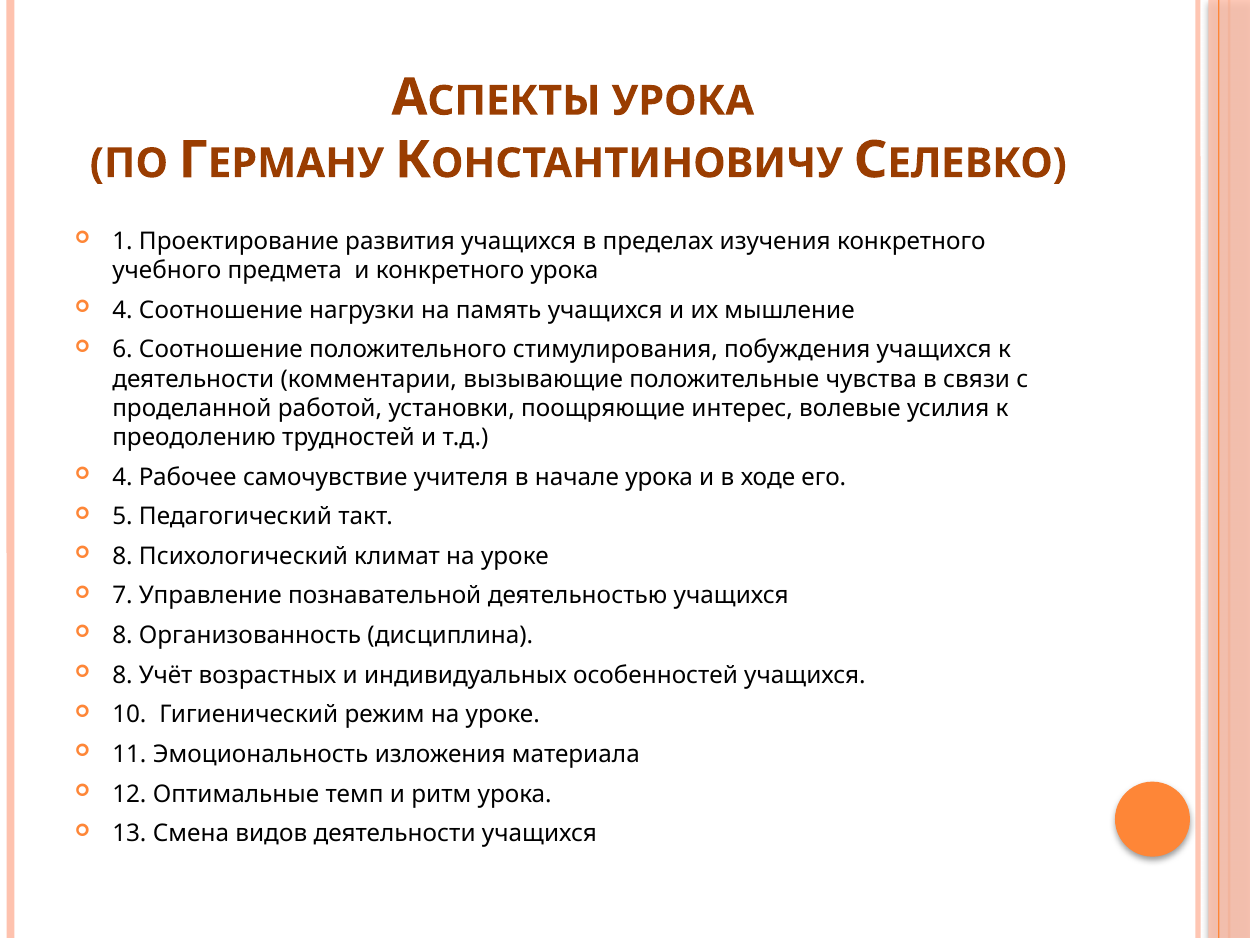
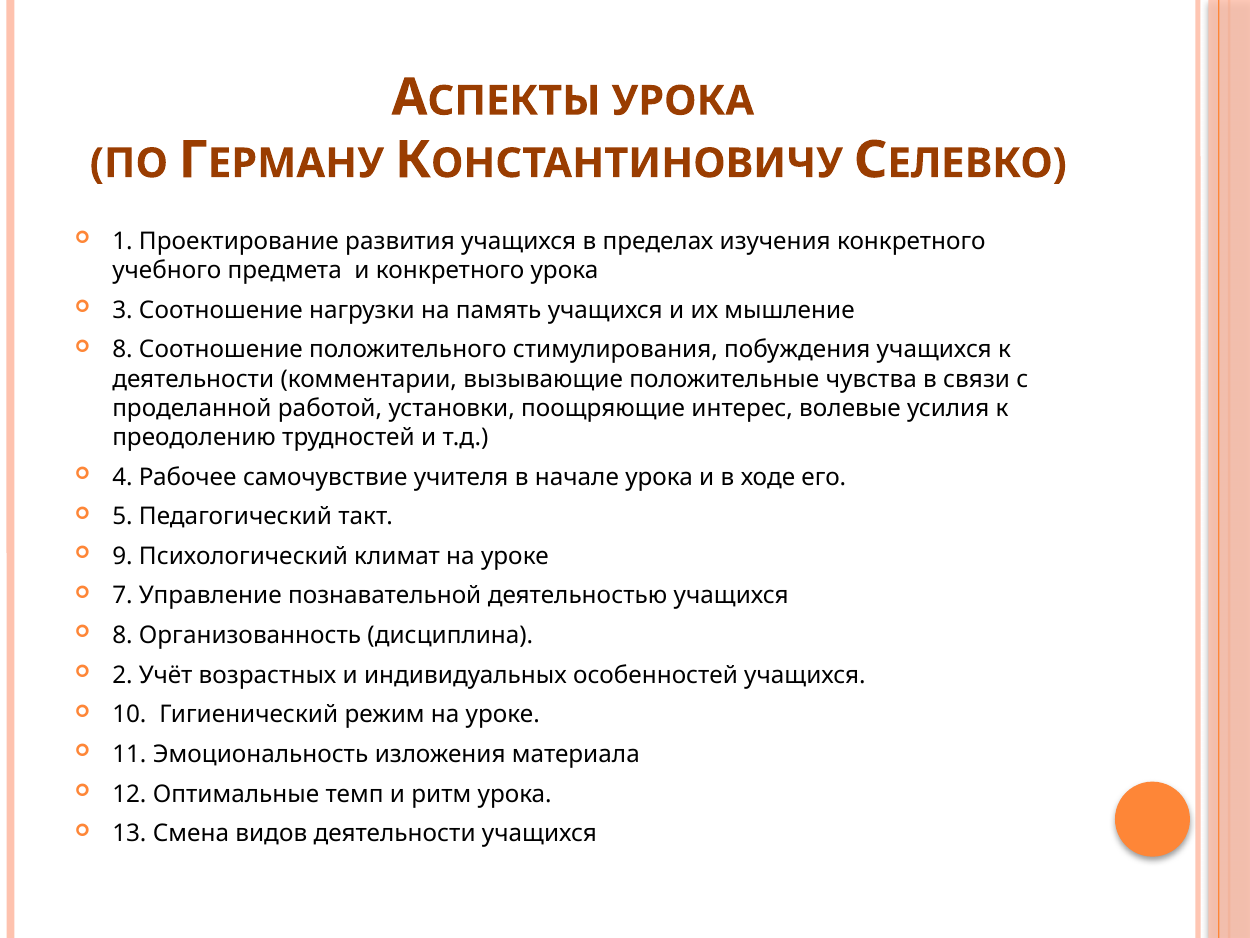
4 at (122, 310): 4 -> 3
6 at (122, 350): 6 -> 8
8 at (122, 556): 8 -> 9
8 at (122, 675): 8 -> 2
